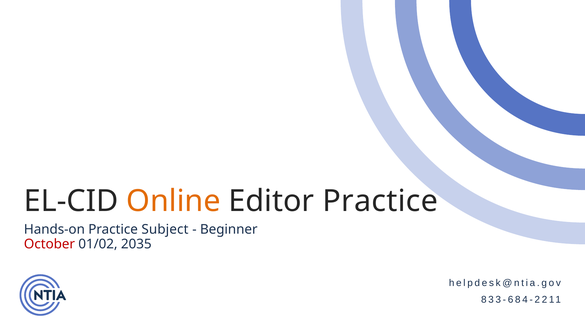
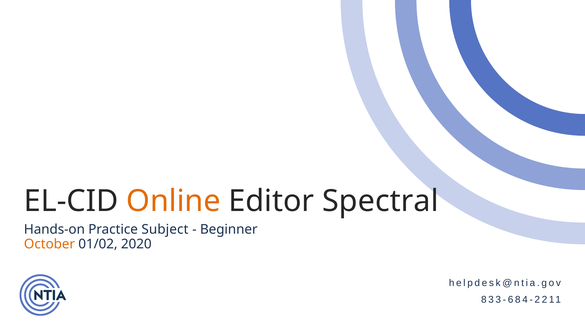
Editor Practice: Practice -> Spectral
October colour: red -> orange
2035: 2035 -> 2020
